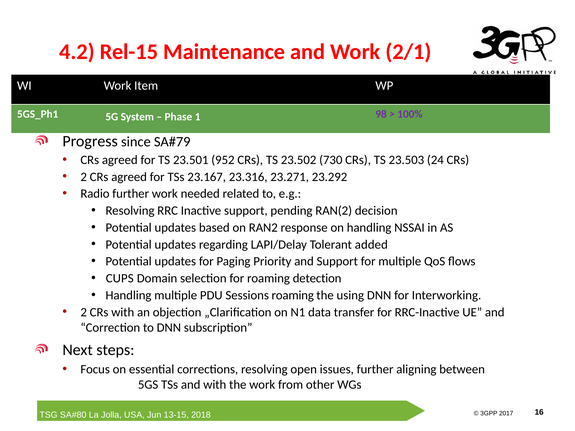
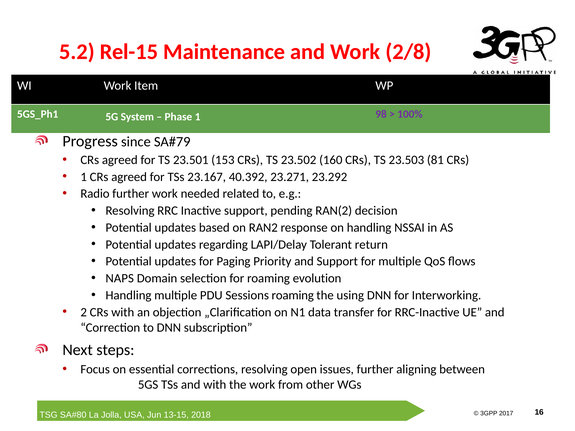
4.2: 4.2 -> 5.2
2/1: 2/1 -> 2/8
952: 952 -> 153
730: 730 -> 160
24: 24 -> 81
2 at (84, 177): 2 -> 1
23.316: 23.316 -> 40.392
added: added -> return
CUPS: CUPS -> NAPS
detection: detection -> evolution
